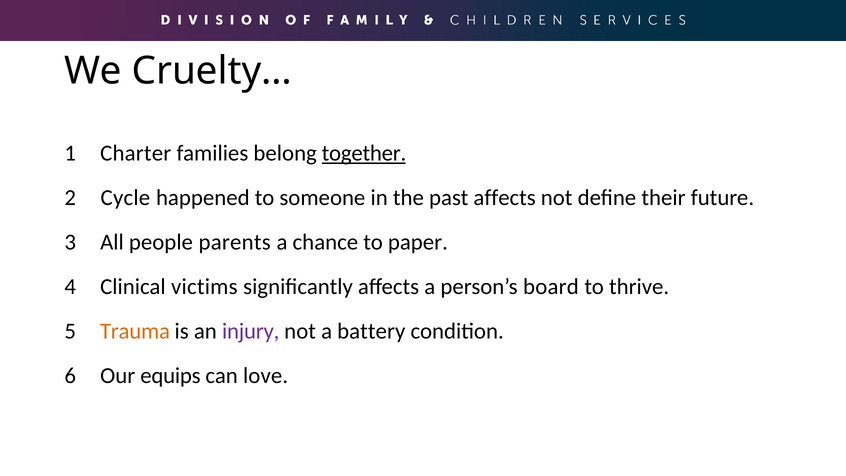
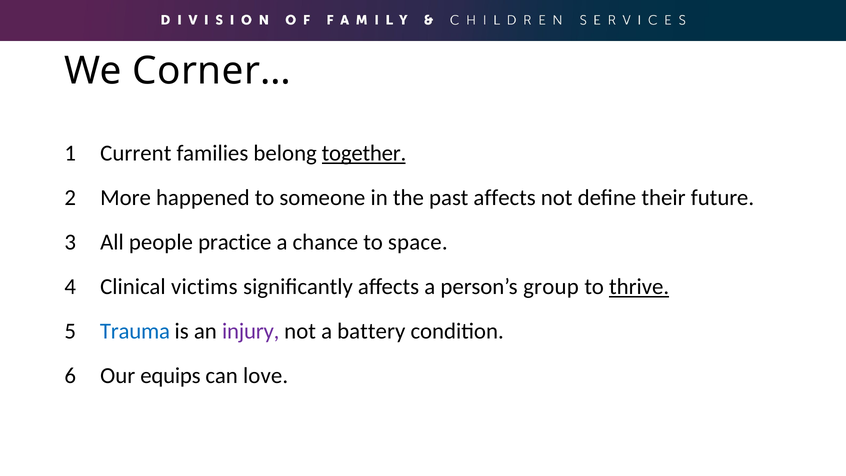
Cruelty…: Cruelty… -> Corner…
Charter: Charter -> Current
Cycle: Cycle -> More
parents: parents -> practice
paper: paper -> space
board: board -> group
thrive underline: none -> present
Trauma colour: orange -> blue
